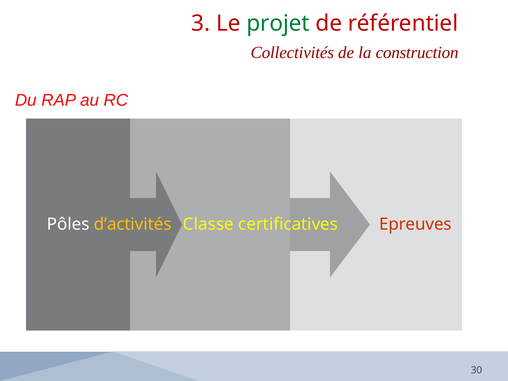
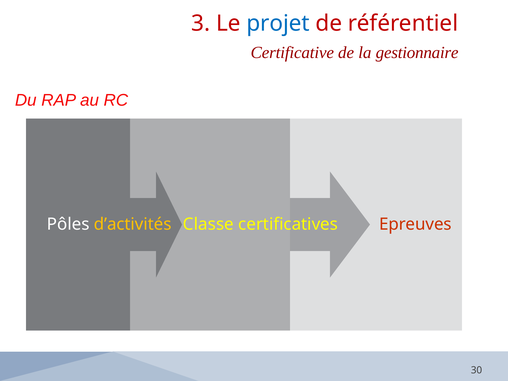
projet colour: green -> blue
Collectivités: Collectivités -> Certificative
construction: construction -> gestionnaire
